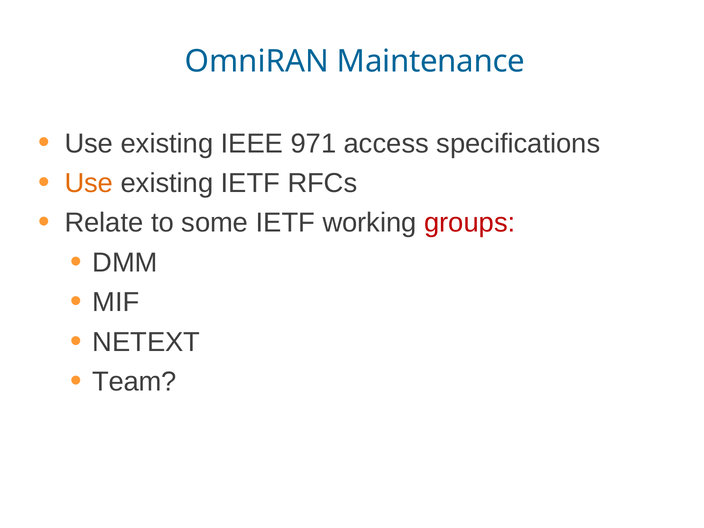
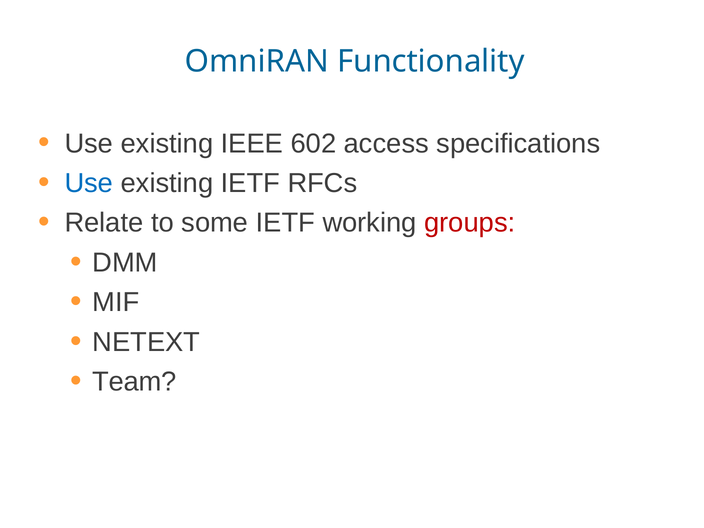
Maintenance: Maintenance -> Functionality
971: 971 -> 602
Use at (89, 183) colour: orange -> blue
